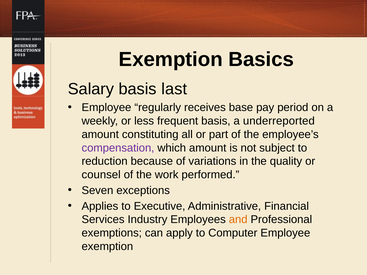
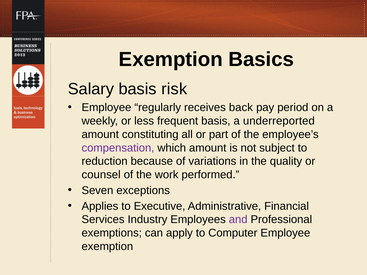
last: last -> risk
base: base -> back
and colour: orange -> purple
